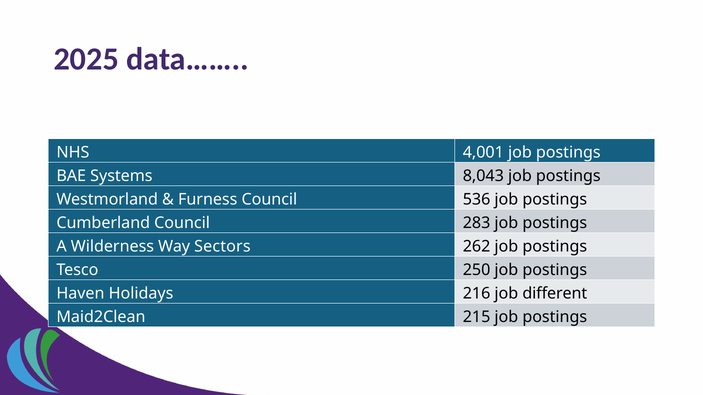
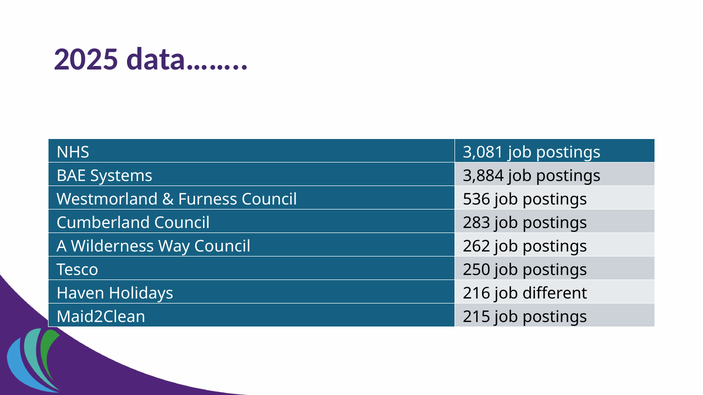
4,001: 4,001 -> 3,081
8,043: 8,043 -> 3,884
Way Sectors: Sectors -> Council
